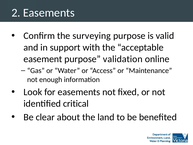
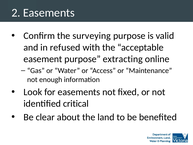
support: support -> refused
validation: validation -> extracting
